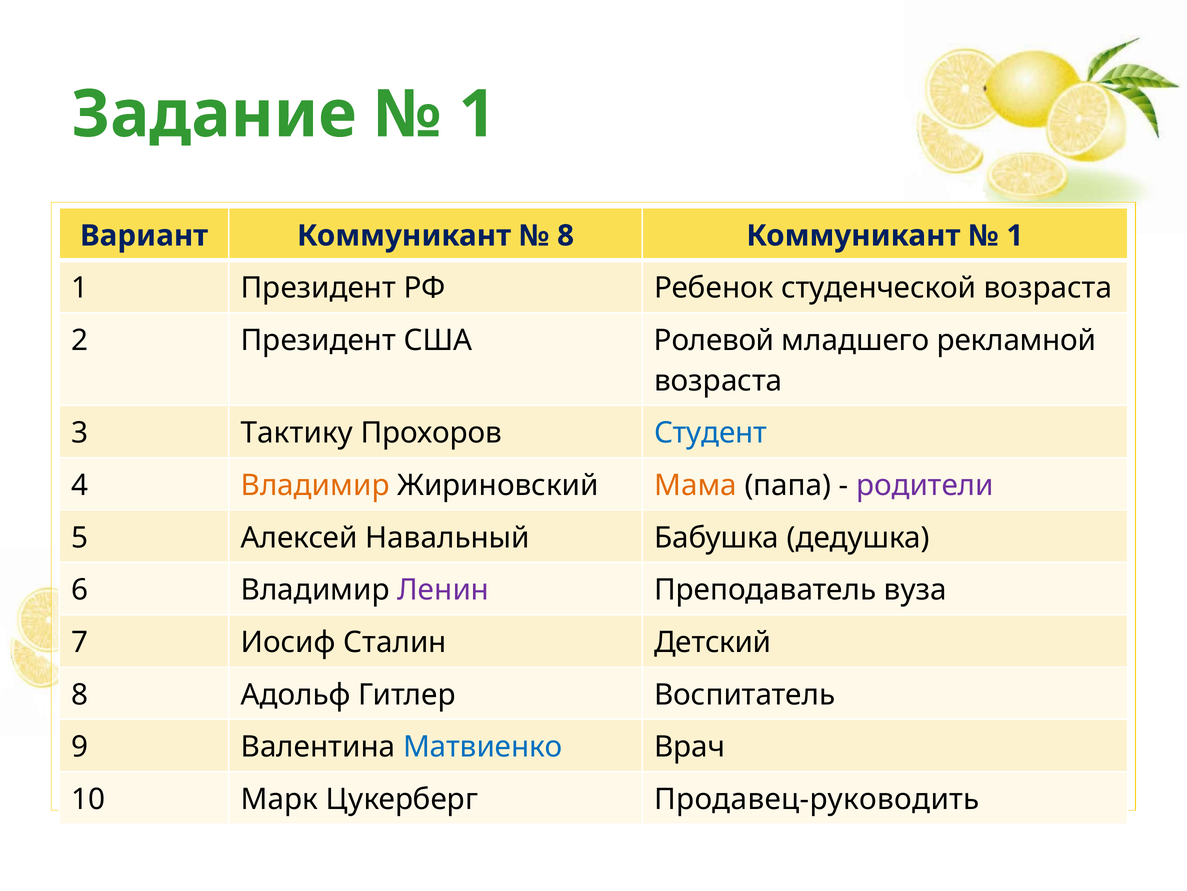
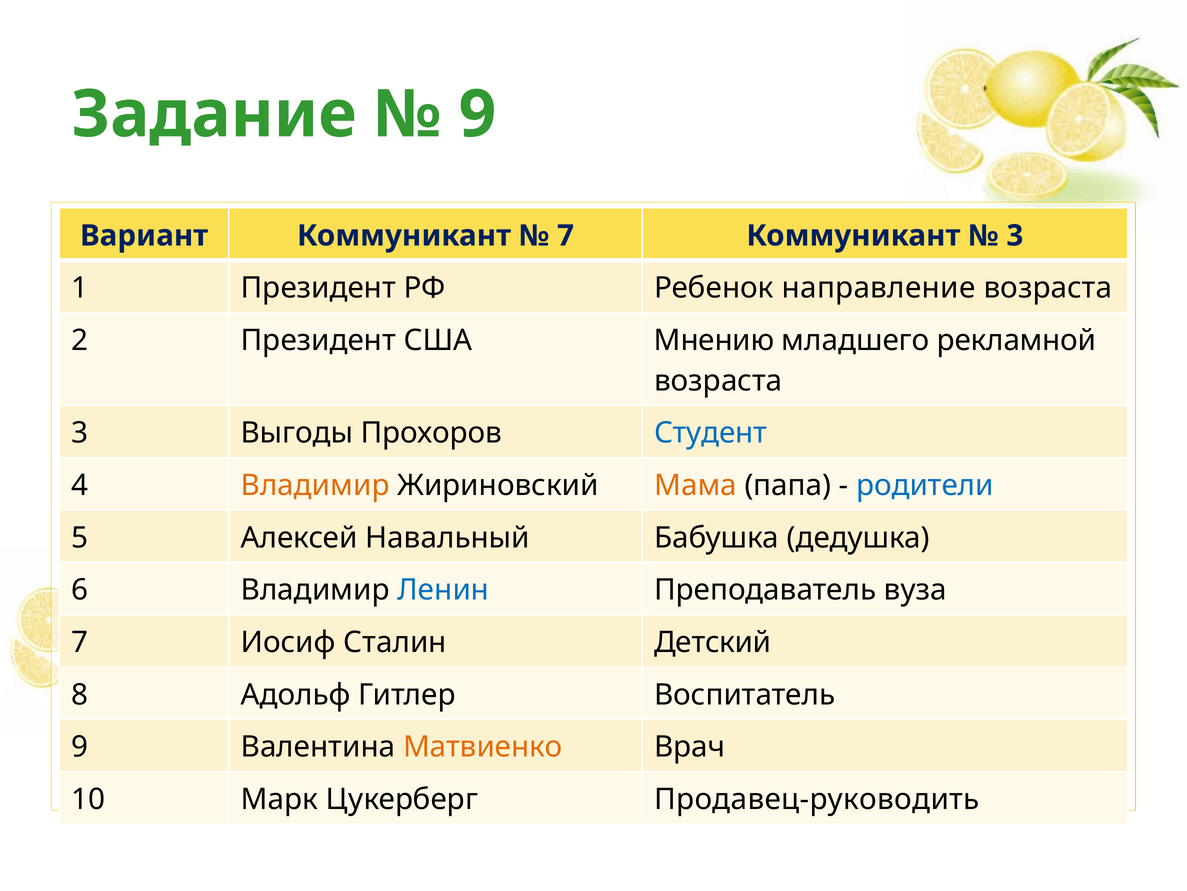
1 at (477, 114): 1 -> 9
8 at (566, 236): 8 -> 7
1 at (1015, 236): 1 -> 3
студенческой: студенческой -> направление
Ролевой: Ролевой -> Мнению
Тактику: Тактику -> Выгоды
родители colour: purple -> blue
Ленин colour: purple -> blue
Матвиенко colour: blue -> orange
